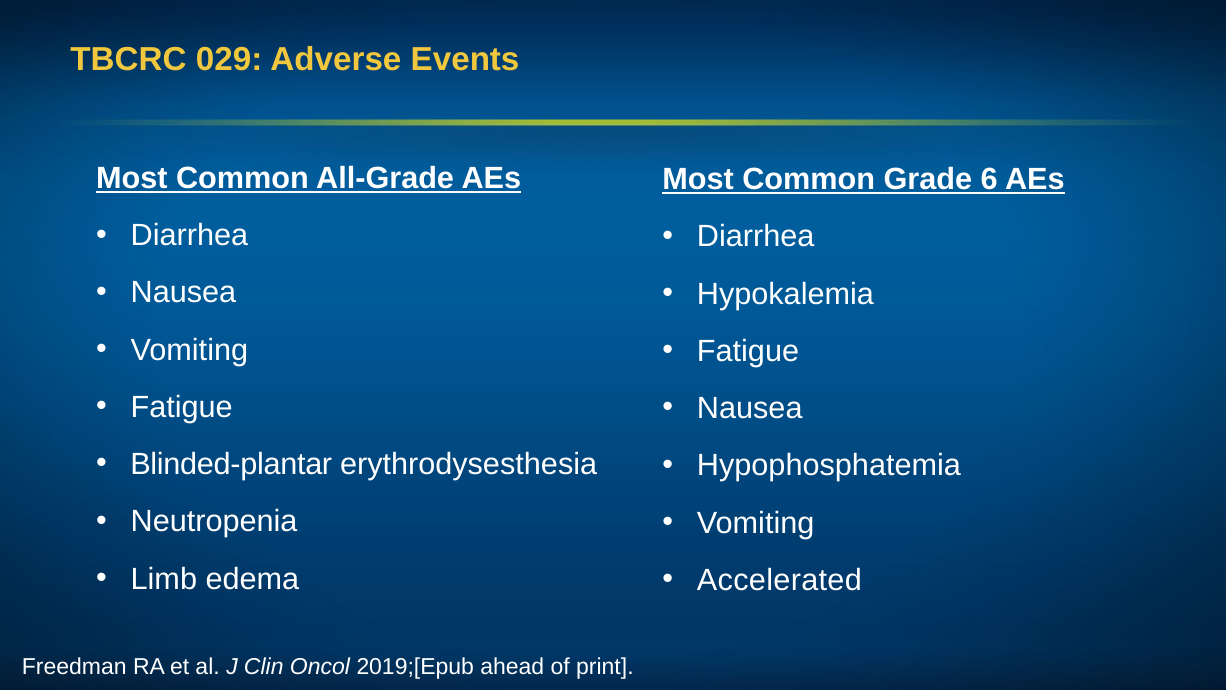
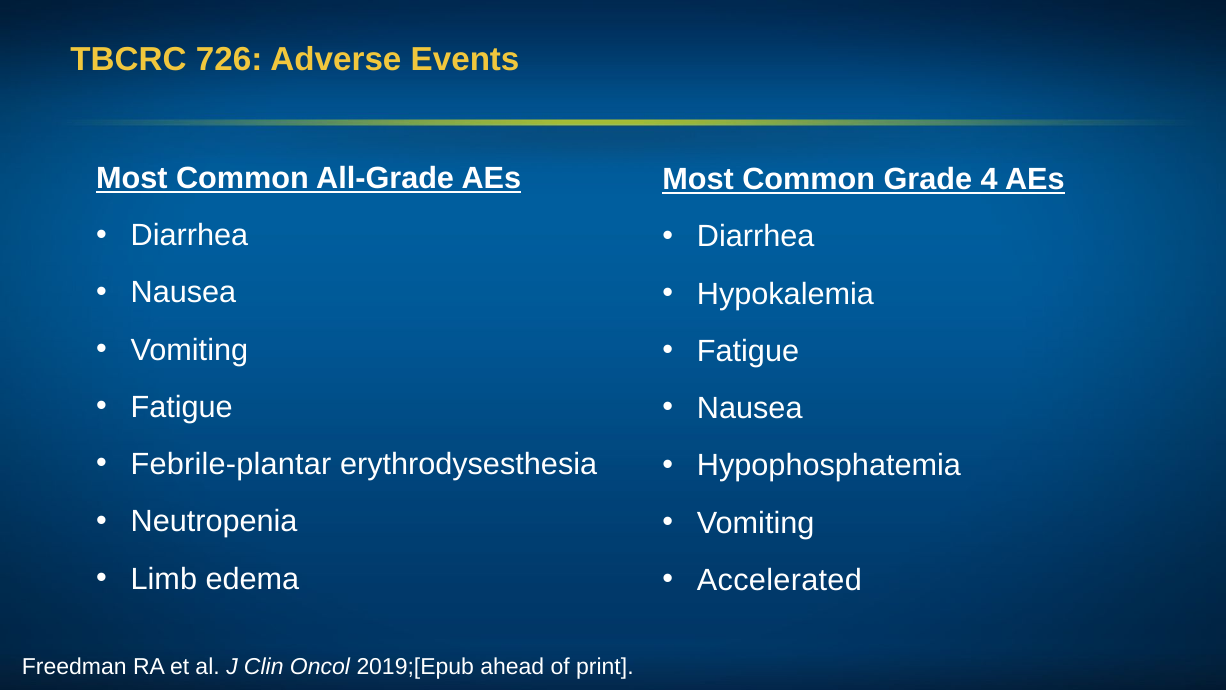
029: 029 -> 726
6: 6 -> 4
Blinded-plantar: Blinded-plantar -> Febrile-plantar
